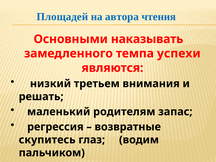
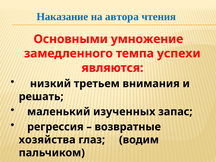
Площадей: Площадей -> Наказание
наказывать: наказывать -> умножение
родителям: родителям -> изученных
скупитесь: скупитесь -> хозяйства
